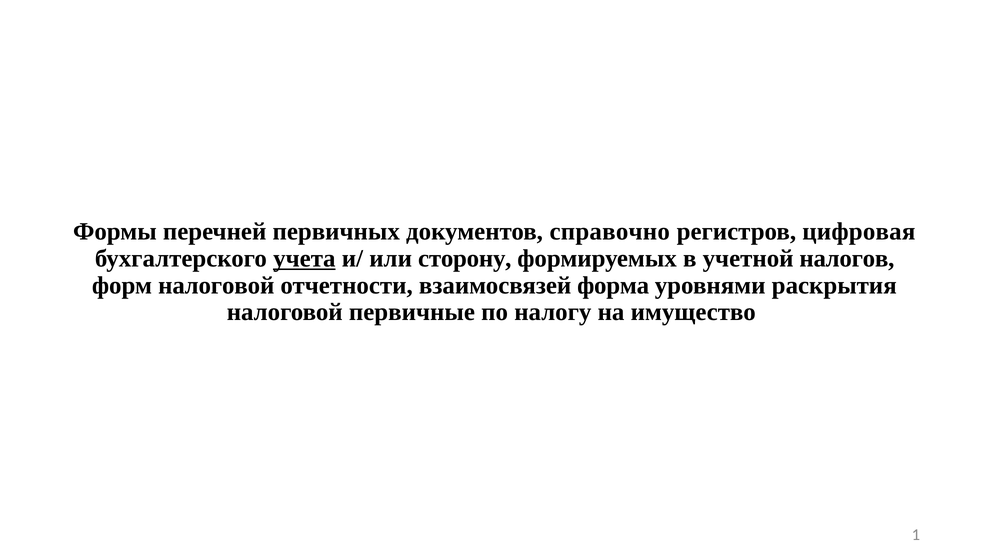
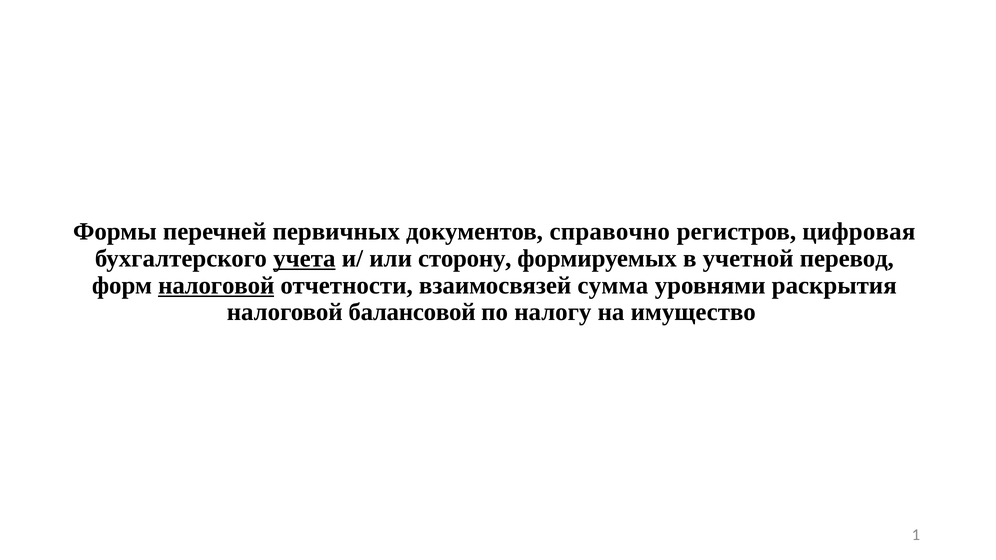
налогов: налогов -> перевод
налоговой at (216, 285) underline: none -> present
форма: форма -> сумма
первичные: первичные -> балансовой
